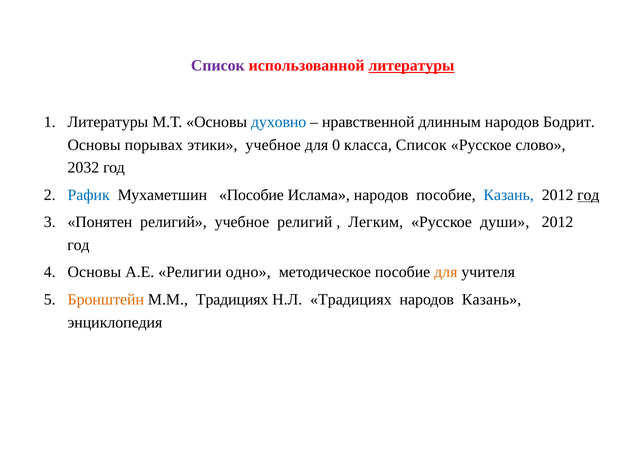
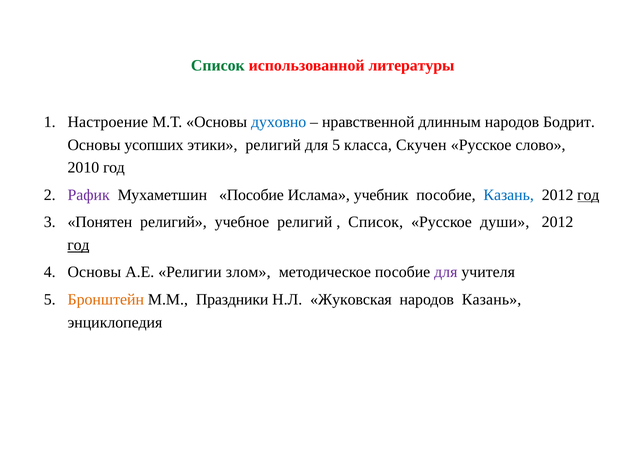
Список at (218, 66) colour: purple -> green
литературы at (411, 66) underline: present -> none
Литературы at (108, 122): Литературы -> Настроение
порывах: порывах -> усопших
этики учебное: учебное -> религий
для 0: 0 -> 5
класса Список: Список -> Скучен
2032: 2032 -> 2010
Рафик colour: blue -> purple
Ислама народов: народов -> учебник
Легким at (376, 222): Легким -> Список
год at (78, 245) underline: none -> present
одно: одно -> злом
для at (446, 273) colour: orange -> purple
М.М Традициях: Традициях -> Праздники
Н.Л Традициях: Традициях -> Жуковская
